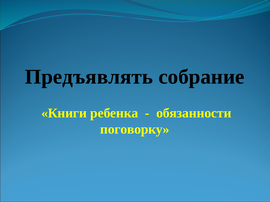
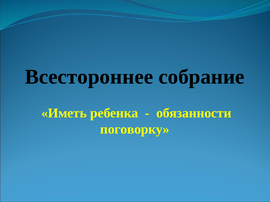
Предъявлять: Предъявлять -> Всестороннее
Книги: Книги -> Иметь
